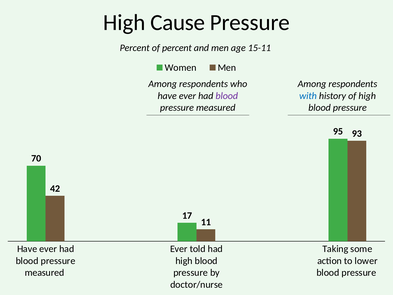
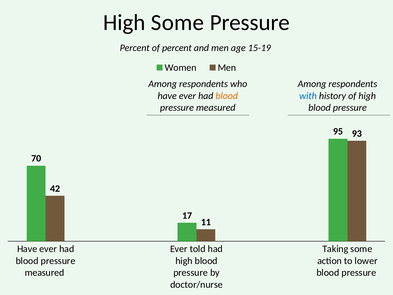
High Cause: Cause -> Some
15-11: 15-11 -> 15-19
blood at (227, 96) colour: purple -> orange
